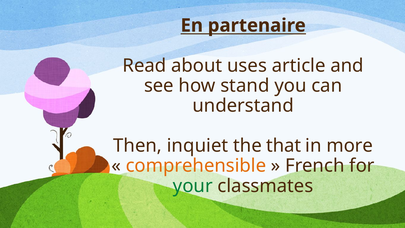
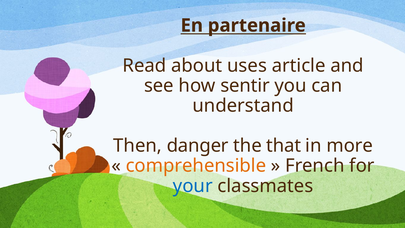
stand: stand -> sentir
inquiet: inquiet -> danger
your colour: green -> blue
